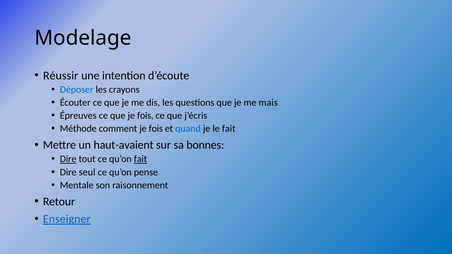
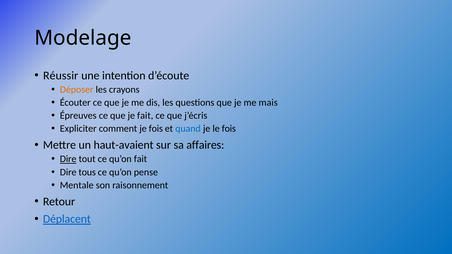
Déposer colour: blue -> orange
que je fois: fois -> fait
Méthode: Méthode -> Expliciter
le fait: fait -> fois
bonnes: bonnes -> affaires
fait at (140, 159) underline: present -> none
seul: seul -> tous
Enseigner: Enseigner -> Déplacent
